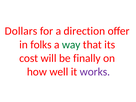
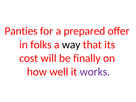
Dollars: Dollars -> Panties
direction: direction -> prepared
way colour: green -> black
